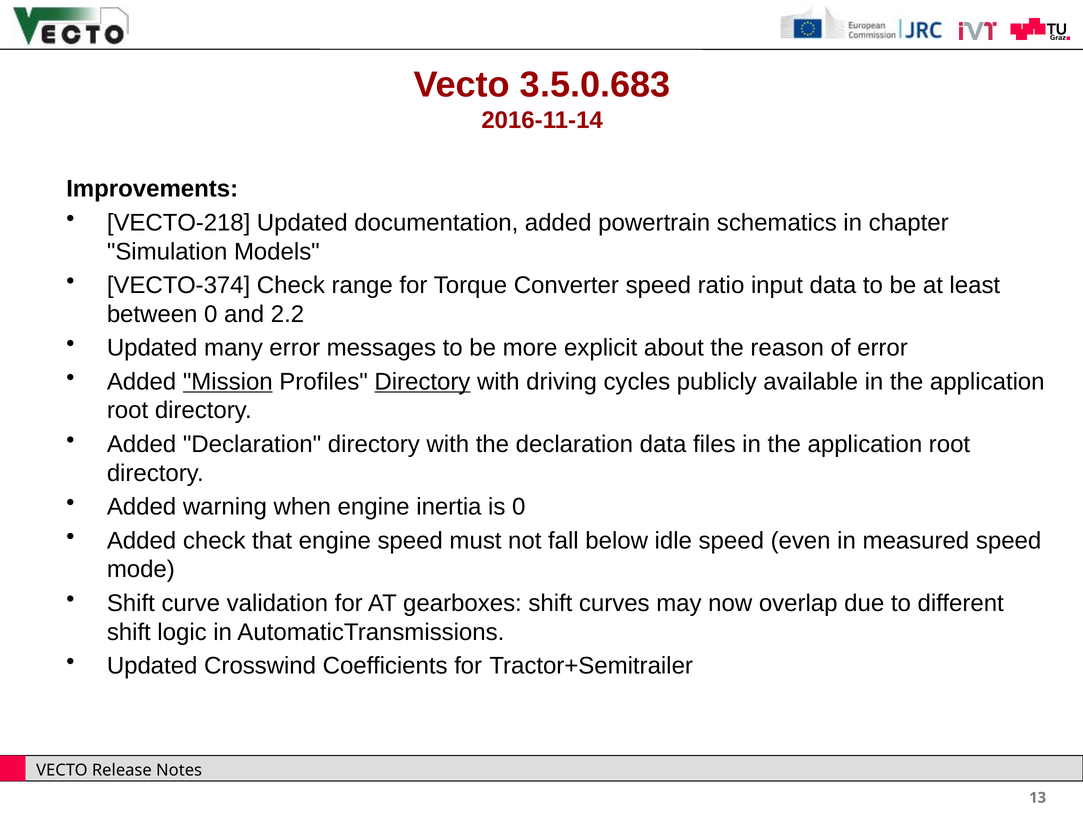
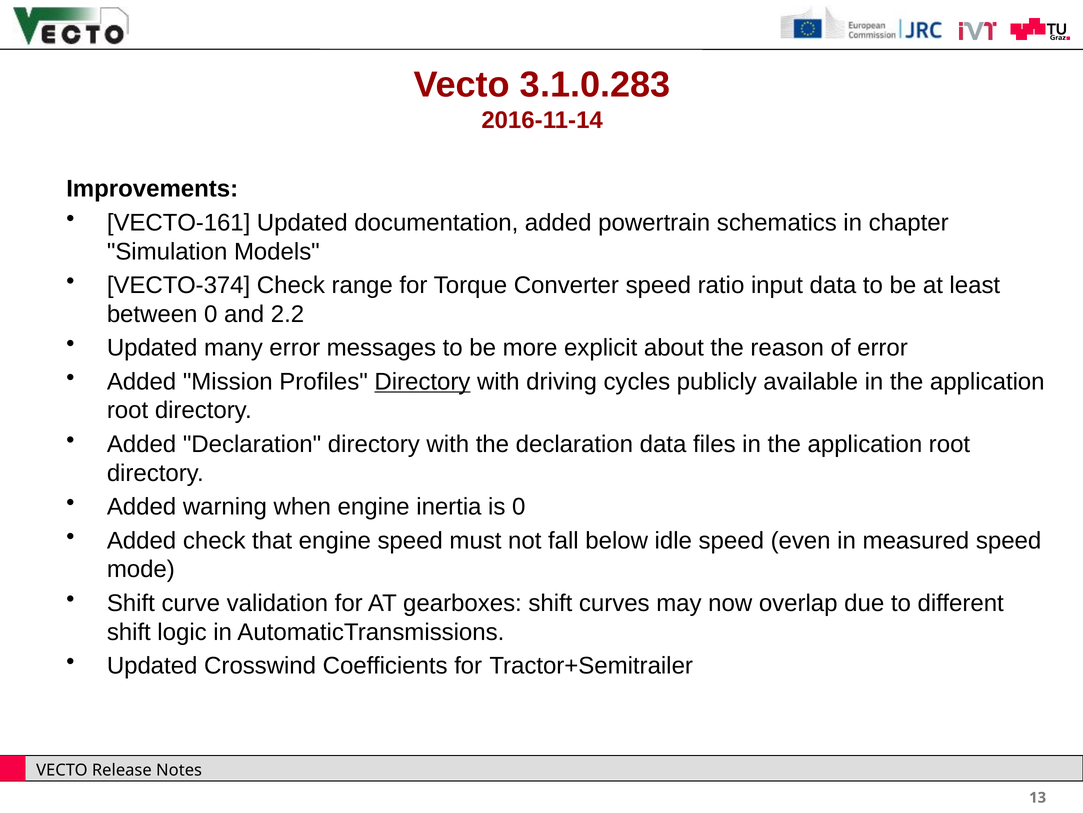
3.5.0.683: 3.5.0.683 -> 3.1.0.283
VECTO-218: VECTO-218 -> VECTO-161
Mission underline: present -> none
